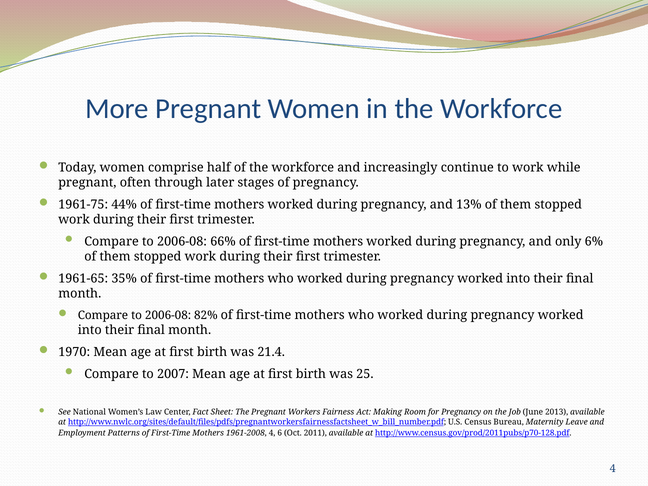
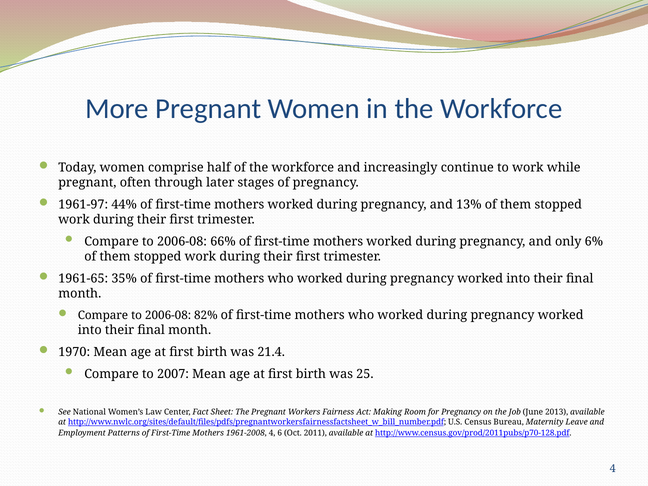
1961-75: 1961-75 -> 1961-97
